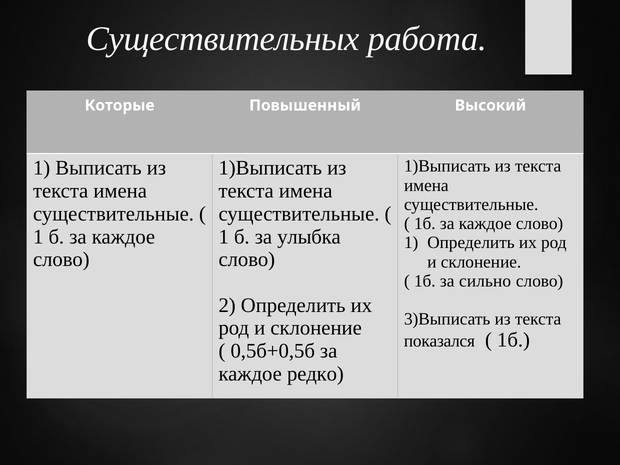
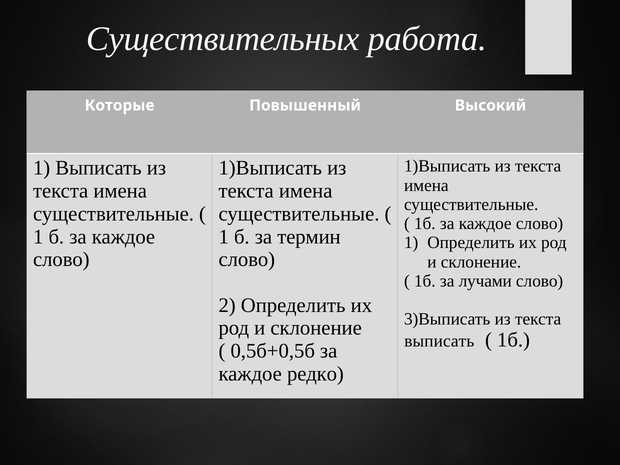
улыбка: улыбка -> термин
сильно: сильно -> лучами
показался at (439, 341): показался -> выписать
